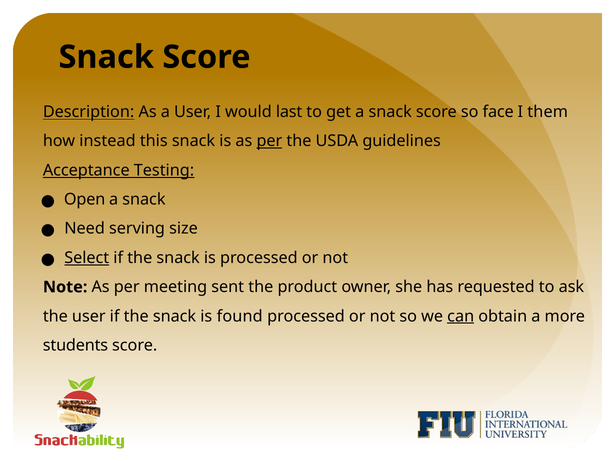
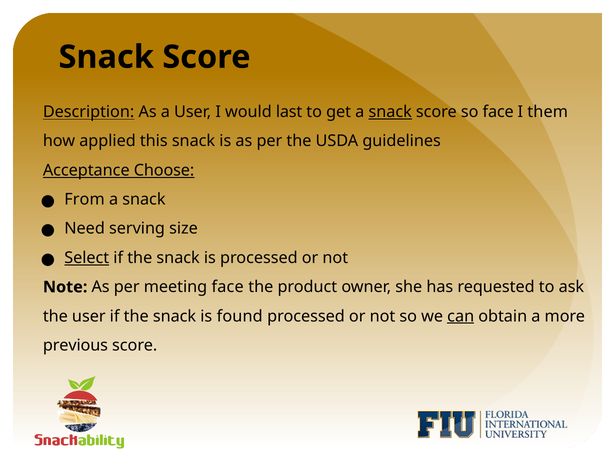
snack at (390, 112) underline: none -> present
instead: instead -> applied
per at (269, 141) underline: present -> none
Testing: Testing -> Choose
Open: Open -> From
meeting sent: sent -> face
students: students -> previous
